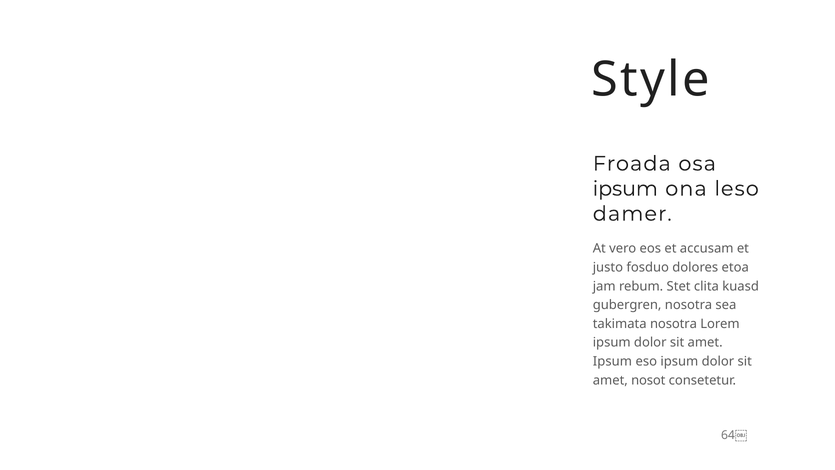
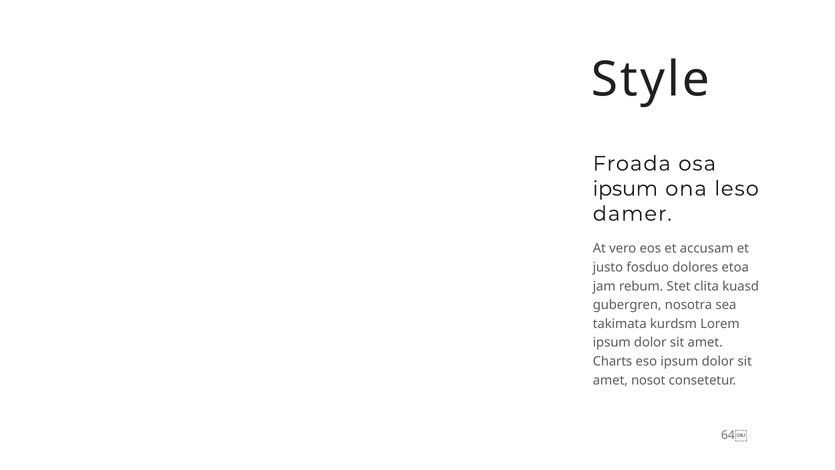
takimata nosotra: nosotra -> kurdsm
Ipsum at (612, 361): Ipsum -> Charts
